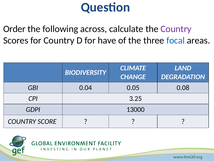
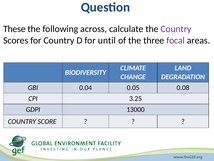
Order: Order -> These
have: have -> until
focal colour: blue -> purple
